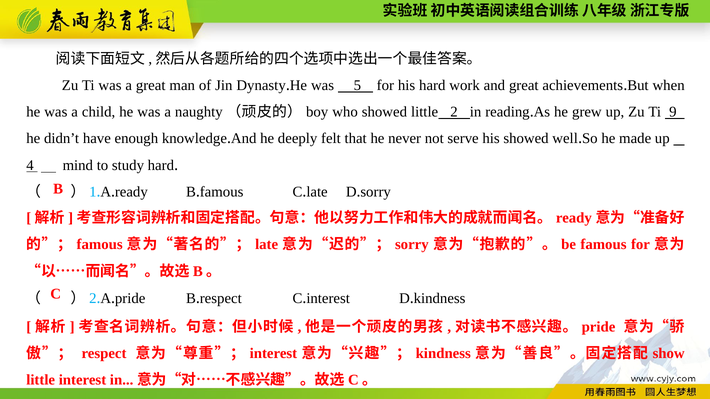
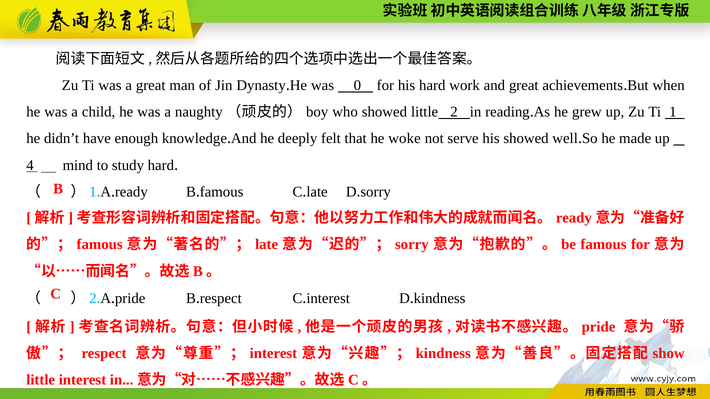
5: 5 -> 0
9: 9 -> 1
never: never -> woke
